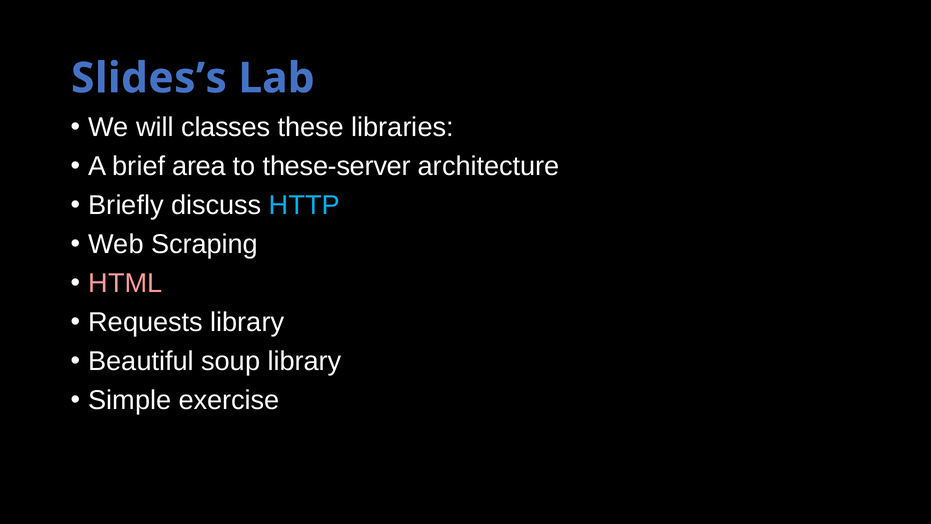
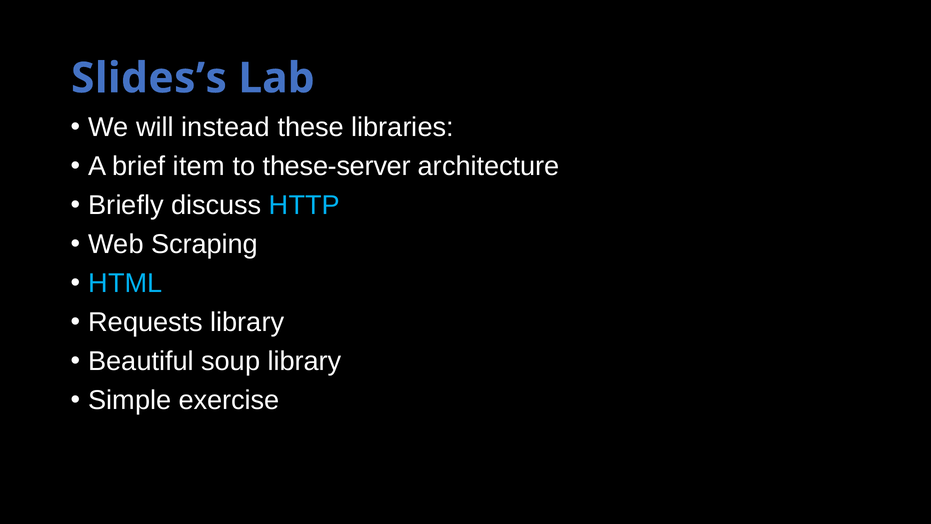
classes: classes -> instead
area: area -> item
HTML colour: pink -> light blue
